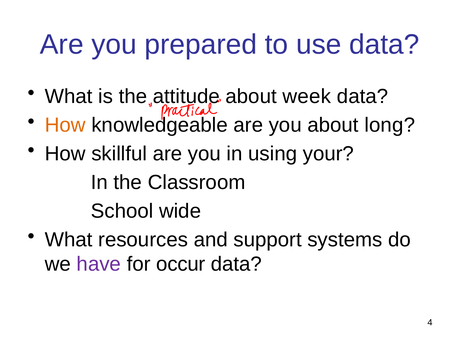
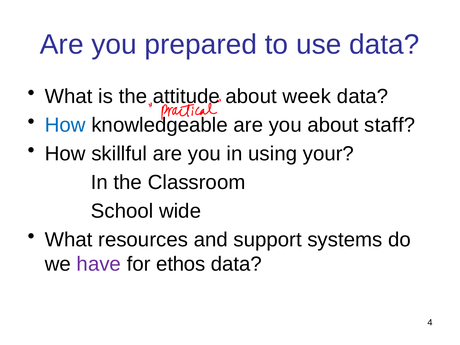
How at (65, 125) colour: orange -> blue
long: long -> staff
occur: occur -> ethos
